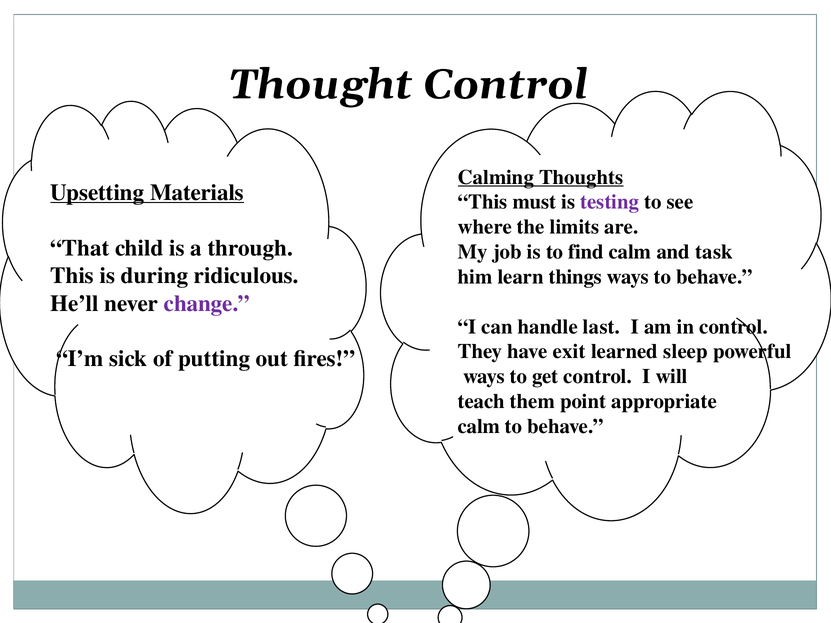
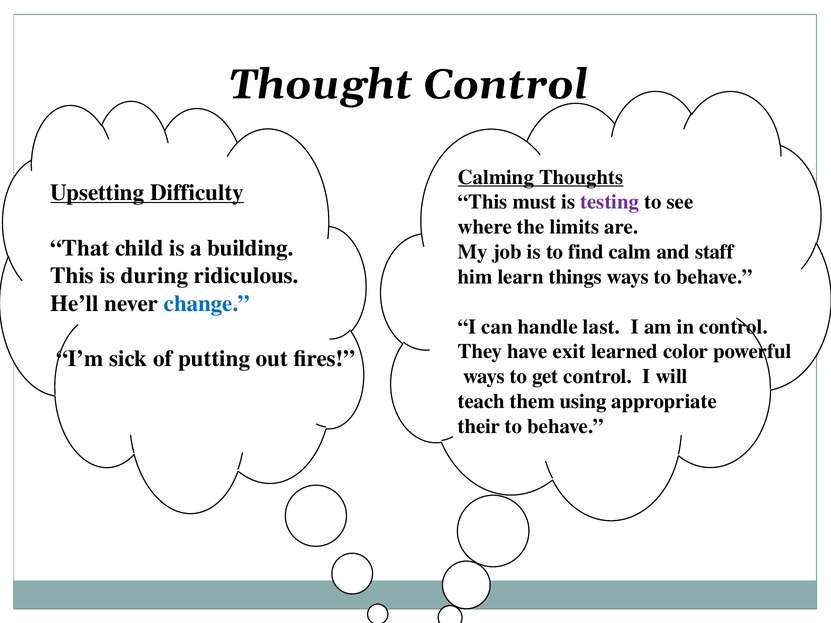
Materials: Materials -> Difficulty
through: through -> building
task: task -> staff
change colour: purple -> blue
sleep: sleep -> color
point: point -> using
calm at (479, 427): calm -> their
